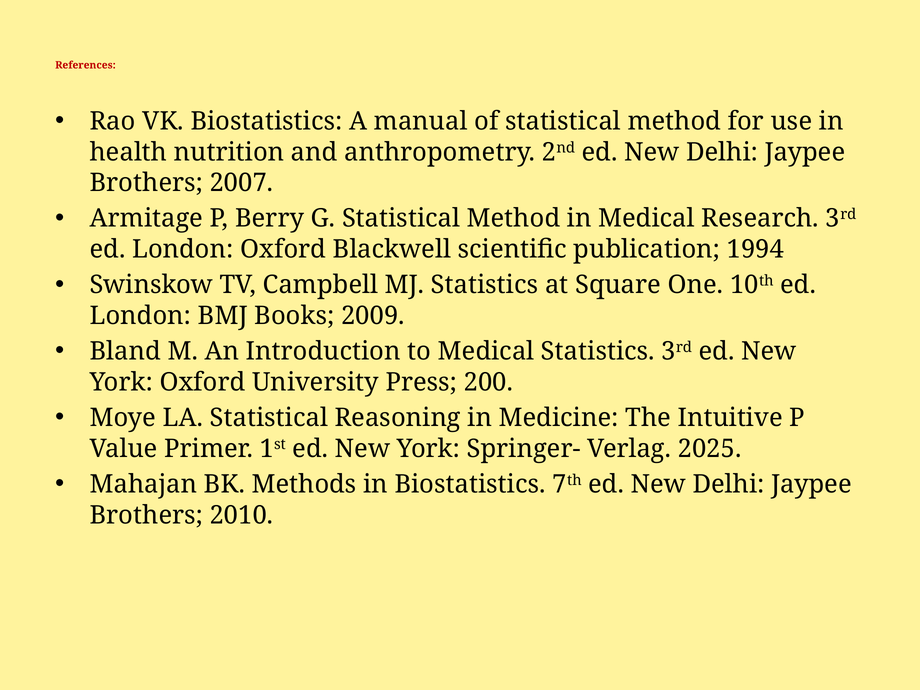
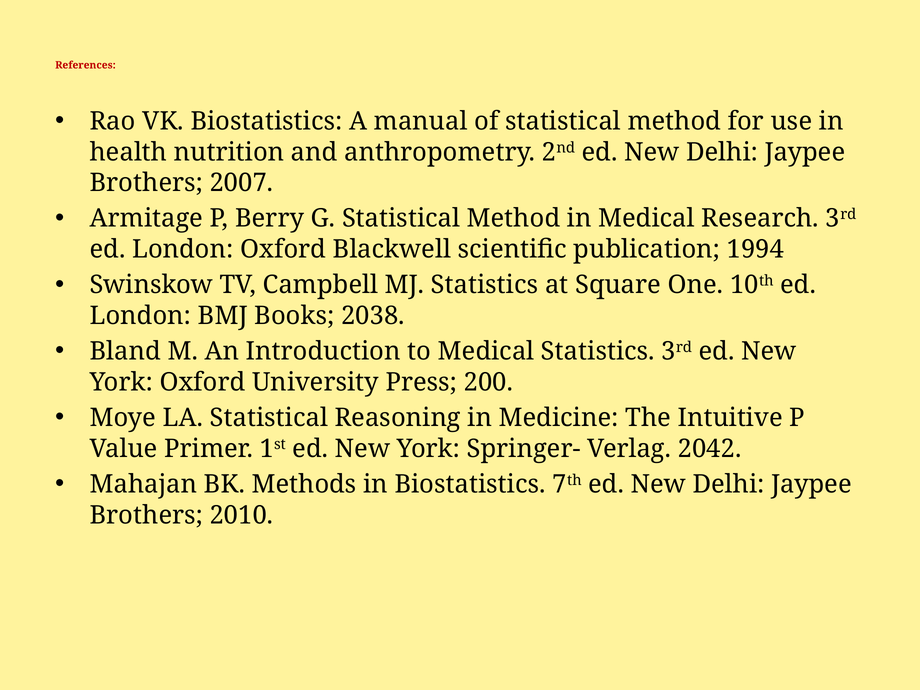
2009: 2009 -> 2038
2025: 2025 -> 2042
